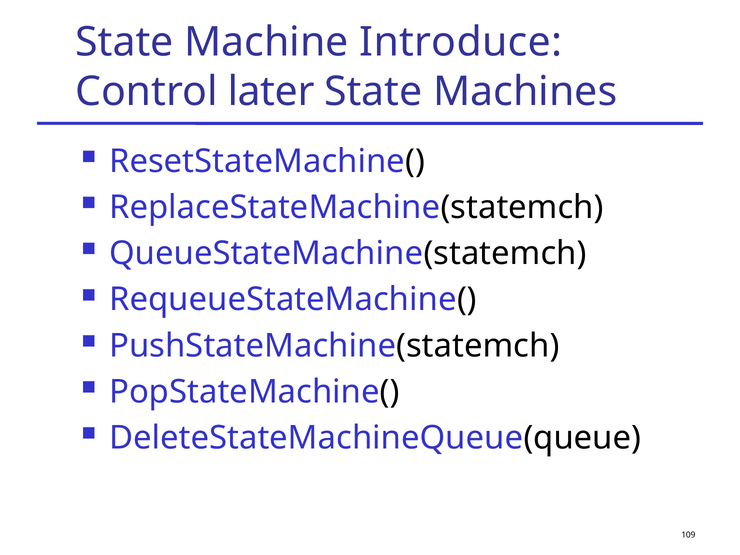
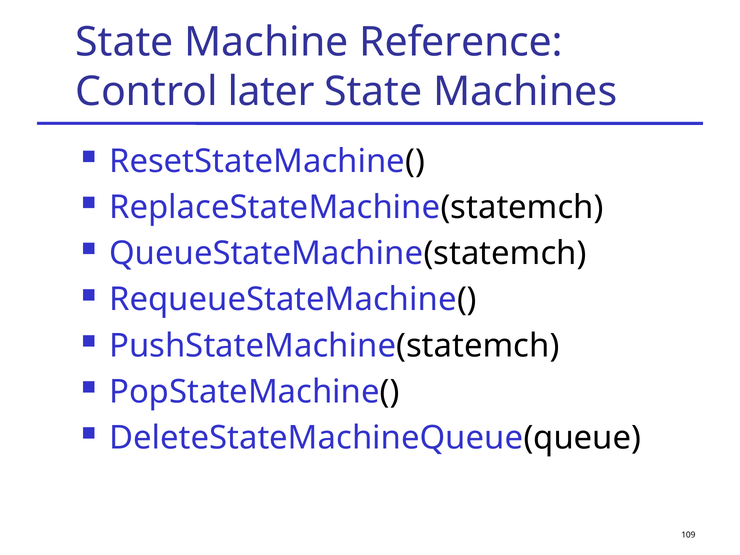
Introduce: Introduce -> Reference
